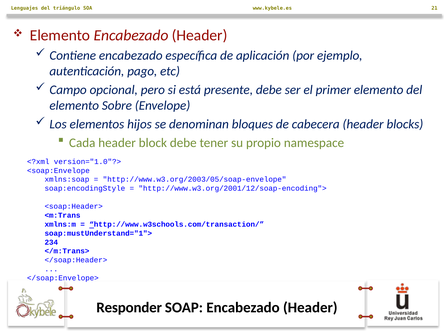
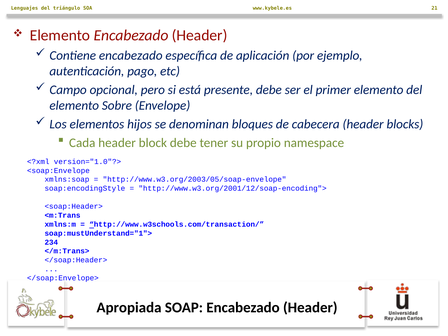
Responder: Responder -> Apropiada
